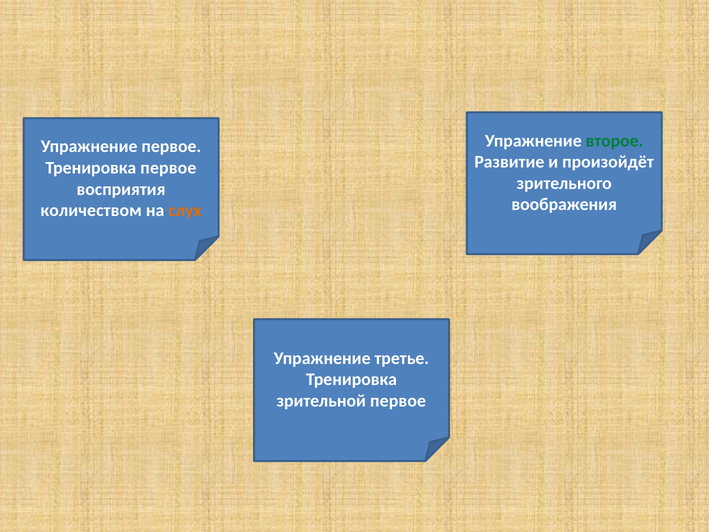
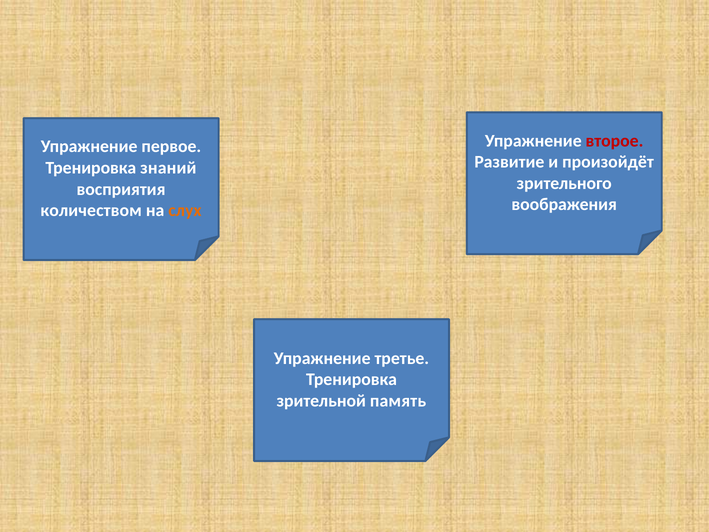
второе colour: green -> red
Тренировка первое: первое -> знаний
зрительной первое: первое -> память
